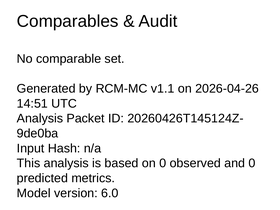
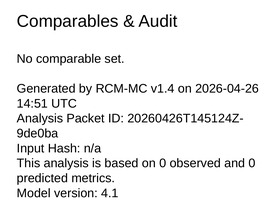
v1.1: v1.1 -> v1.4
6.0: 6.0 -> 4.1
